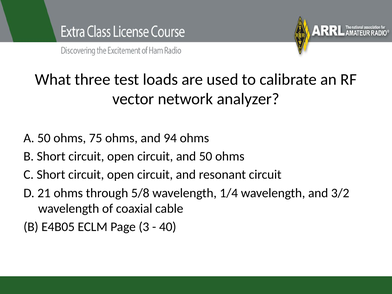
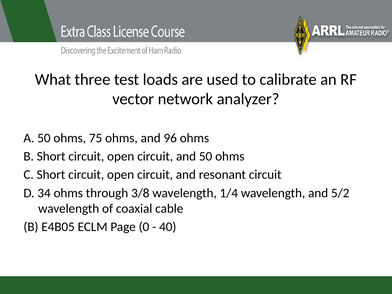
94: 94 -> 96
21: 21 -> 34
5/8: 5/8 -> 3/8
3/2: 3/2 -> 5/2
3: 3 -> 0
